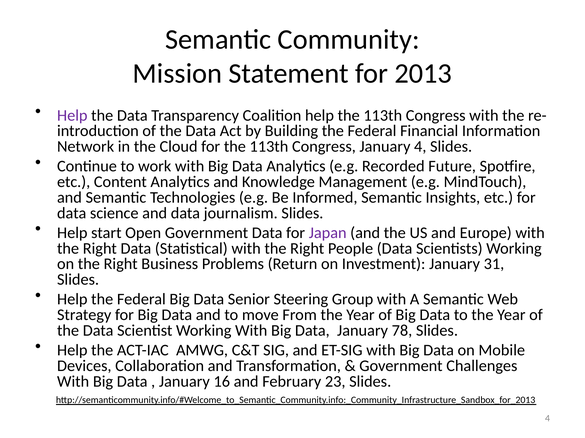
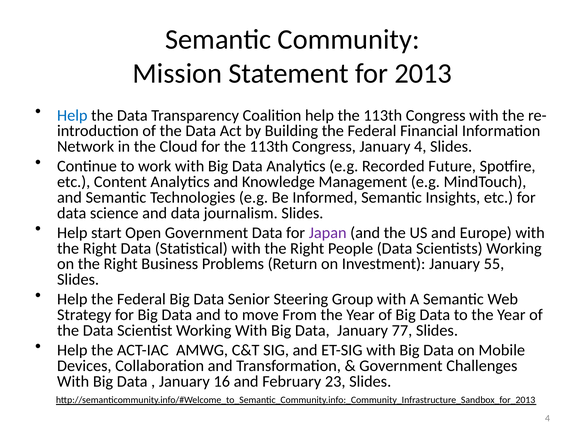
Help at (72, 116) colour: purple -> blue
31: 31 -> 55
78: 78 -> 77
